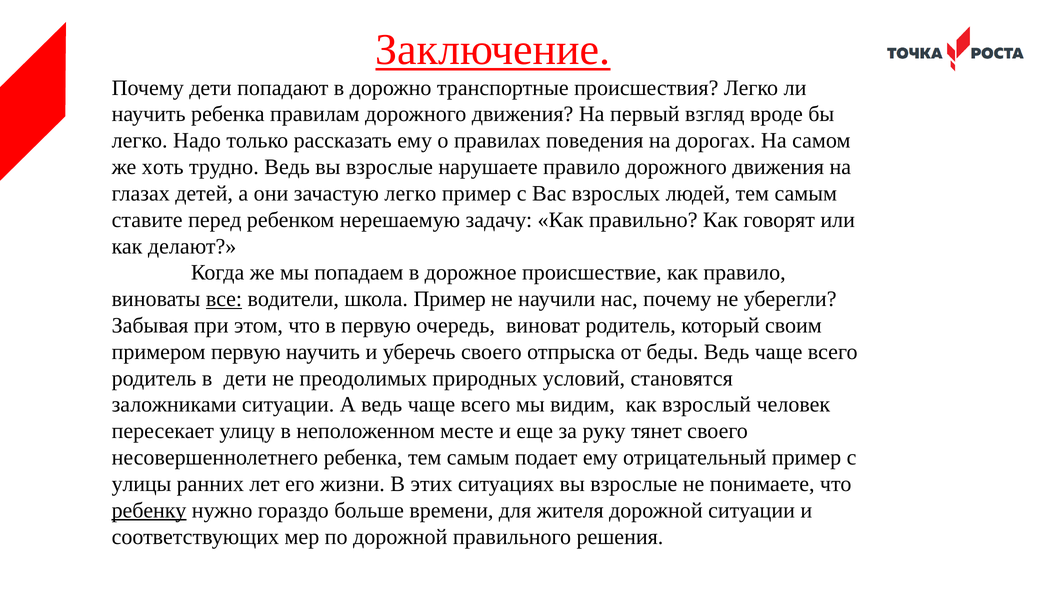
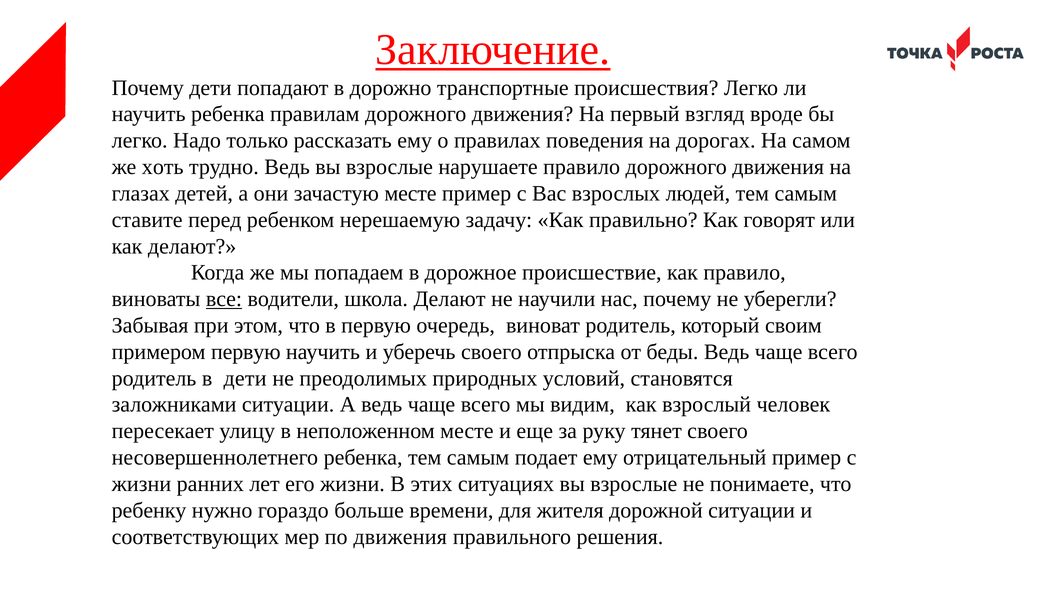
зачастую легко: легко -> месте
школа Пример: Пример -> Делают
улицы at (142, 484): улицы -> жизни
ребенку underline: present -> none
по дорожной: дорожной -> движения
